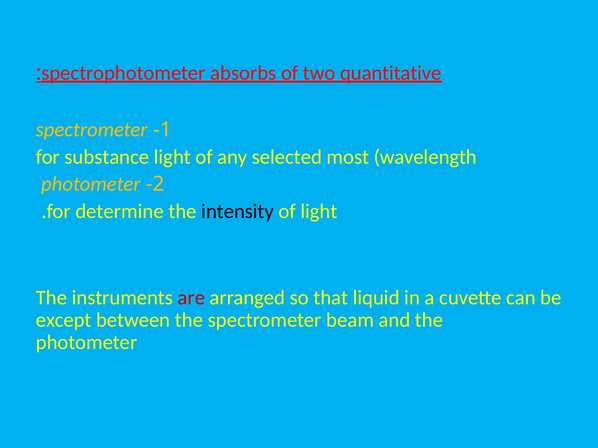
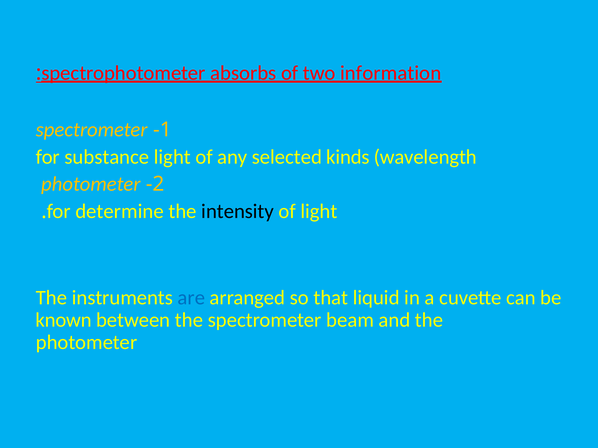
quantitative: quantitative -> information
most: most -> kinds
are colour: red -> blue
except: except -> known
